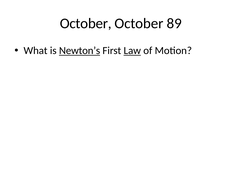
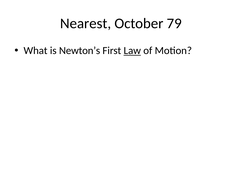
October at (86, 23): October -> Nearest
89: 89 -> 79
Newton’s underline: present -> none
